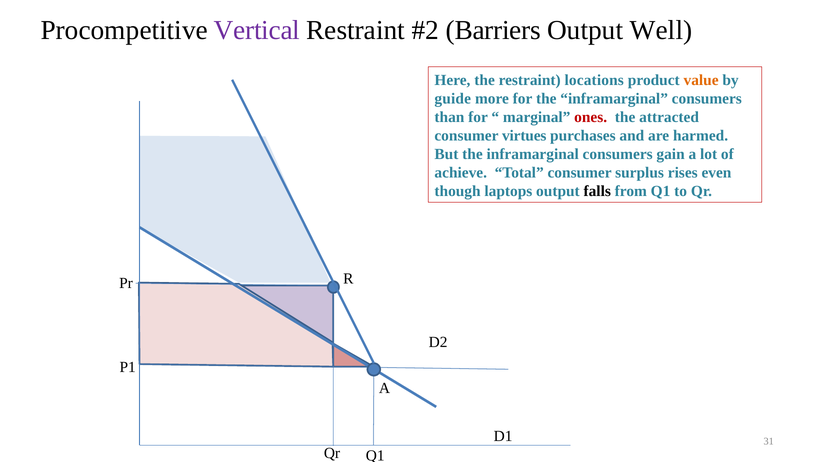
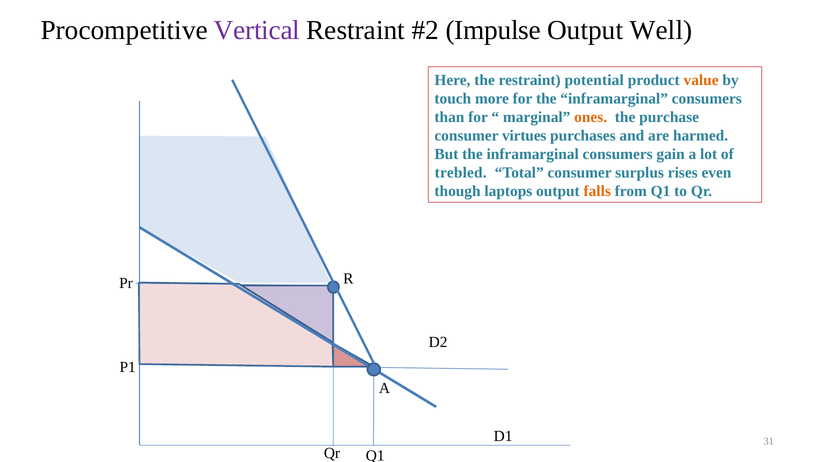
Barriers: Barriers -> Impulse
locations: locations -> potential
guide: guide -> touch
ones colour: red -> orange
attracted: attracted -> purchase
achieve: achieve -> trebled
falls colour: black -> orange
